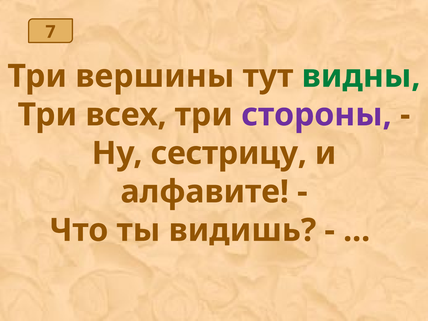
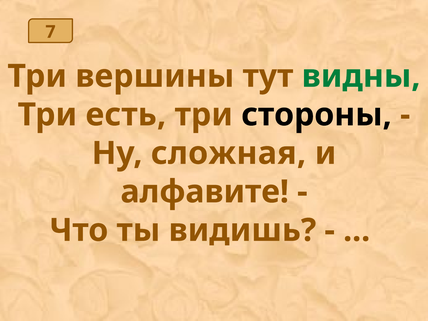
всех: всех -> есть
стороны colour: purple -> black
сестрицу: сестрицу -> сложная
